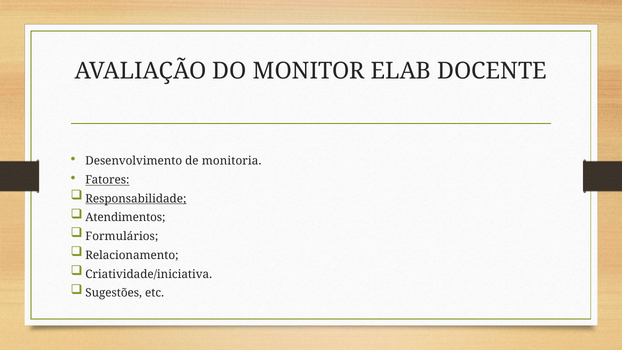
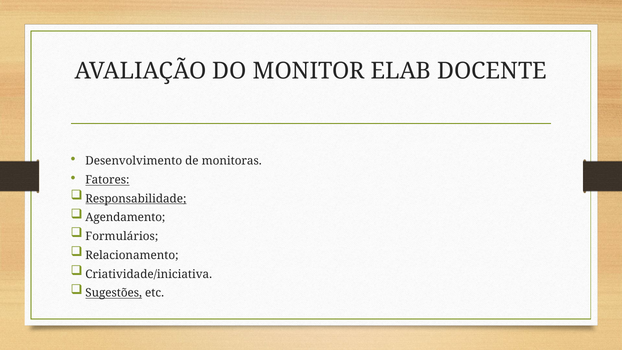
monitoria: monitoria -> monitoras
Atendimentos: Atendimentos -> Agendamento
Sugestões underline: none -> present
